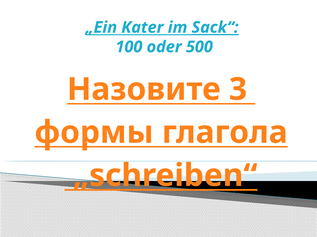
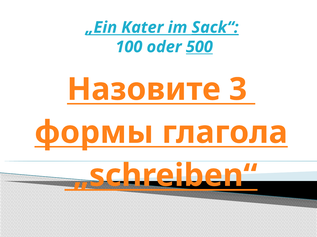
500 underline: none -> present
